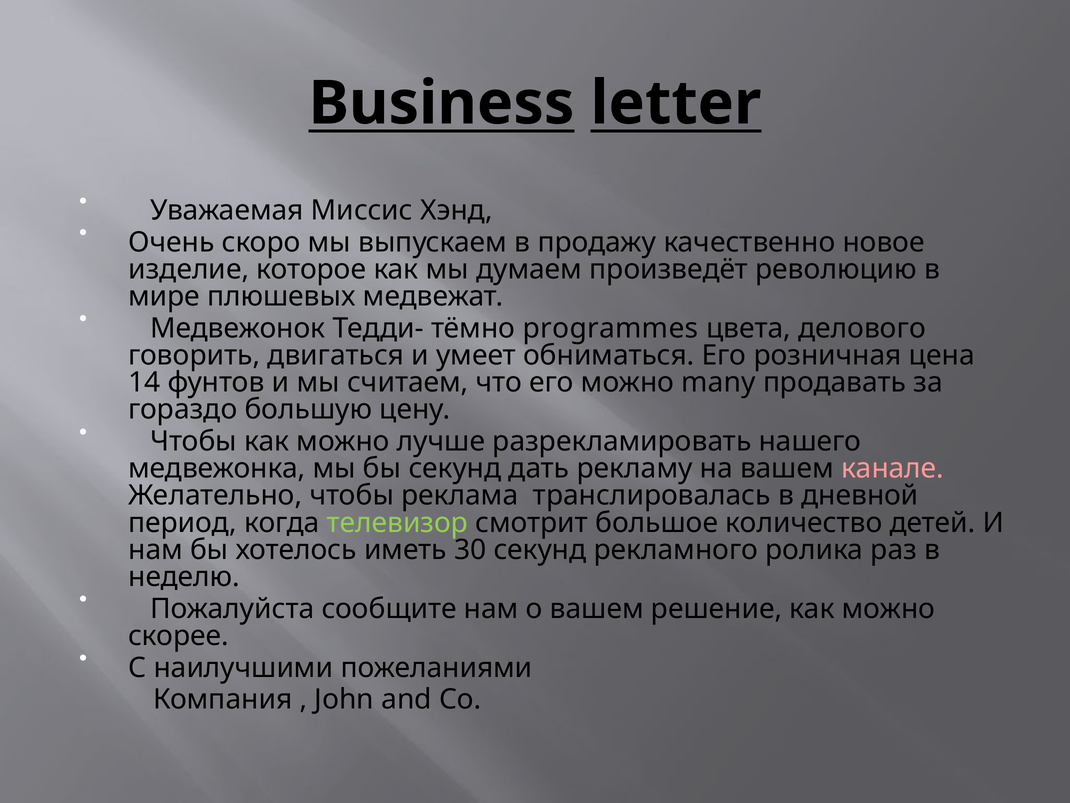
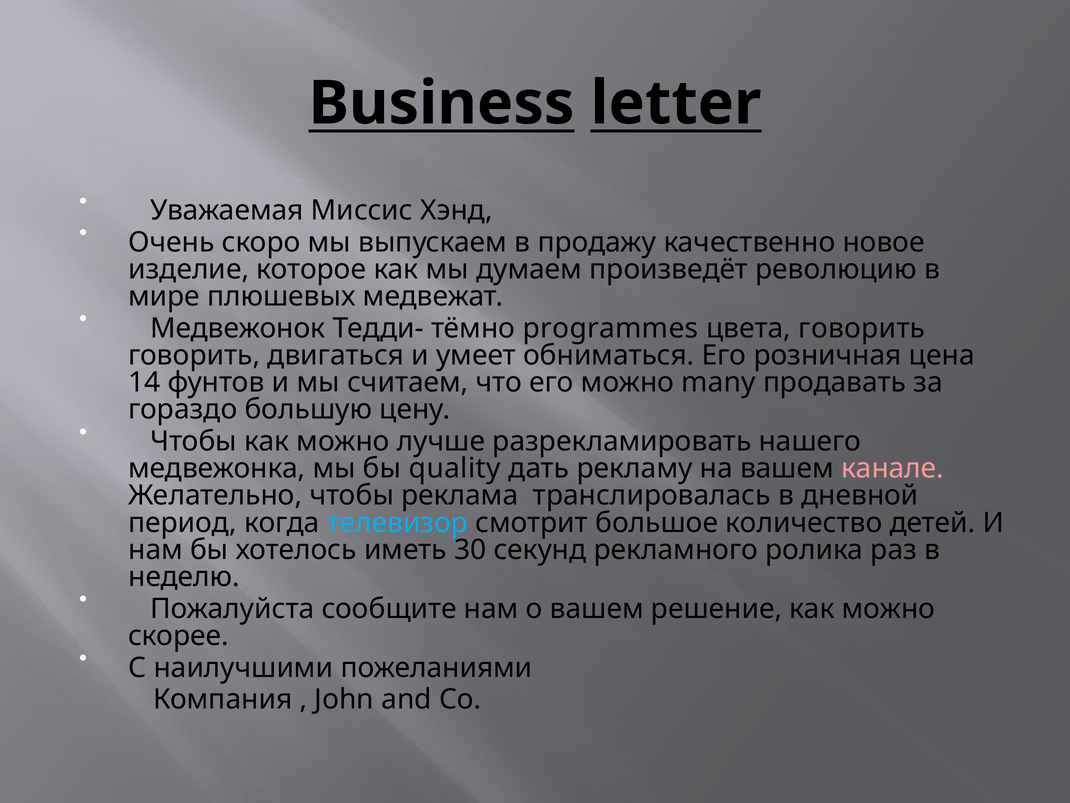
цвета делового: делового -> говорить
бы секунд: секунд -> quality
телевизор colour: light green -> light blue
